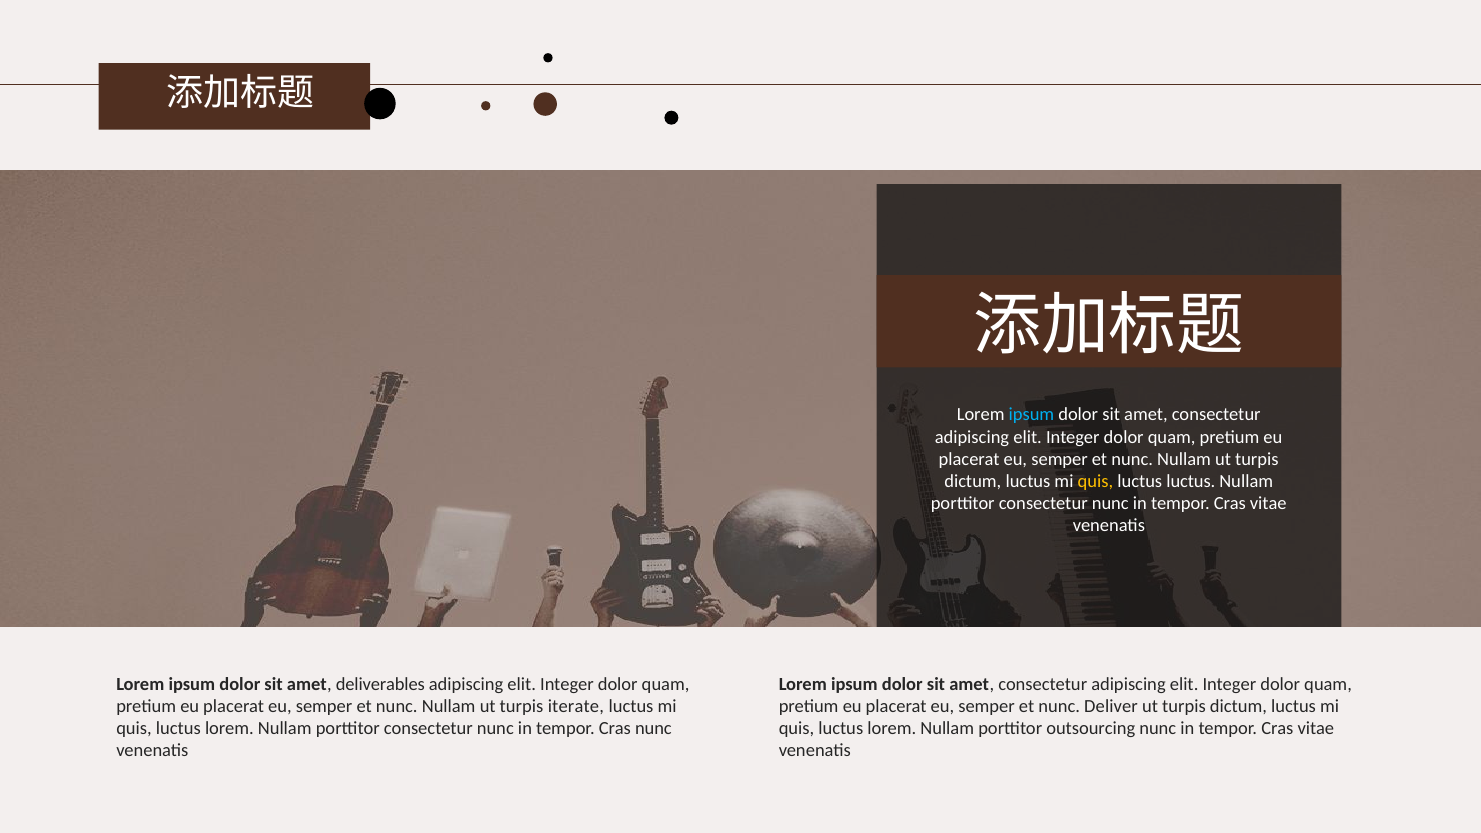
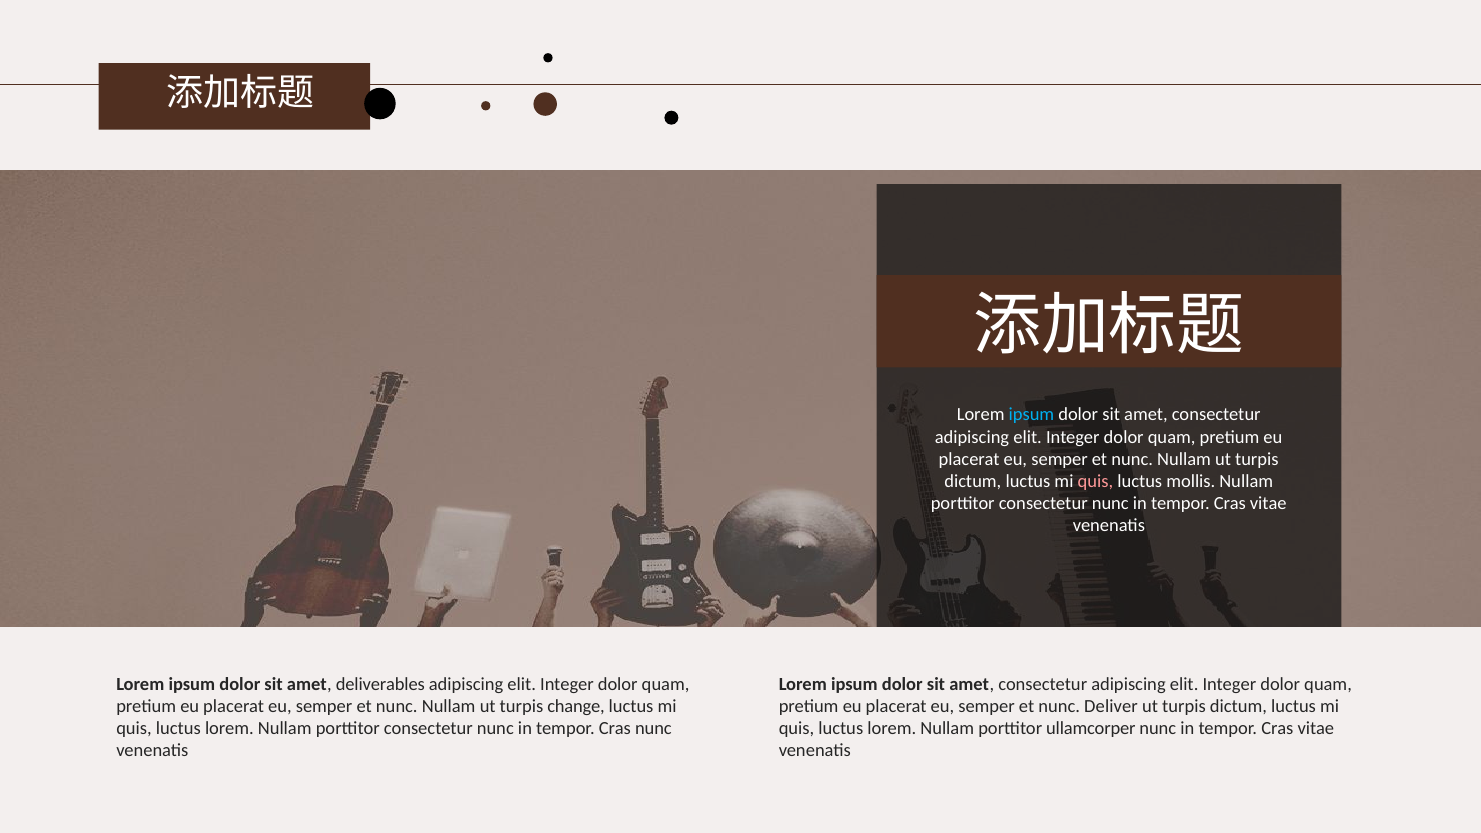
quis at (1095, 481) colour: yellow -> pink
luctus luctus: luctus -> mollis
iterate: iterate -> change
outsourcing: outsourcing -> ullamcorper
